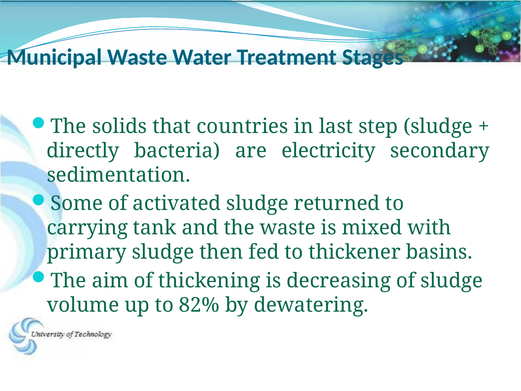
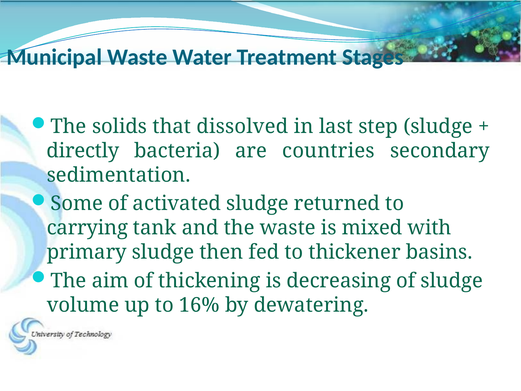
countries: countries -> dissolved
electricity: electricity -> countries
82%: 82% -> 16%
